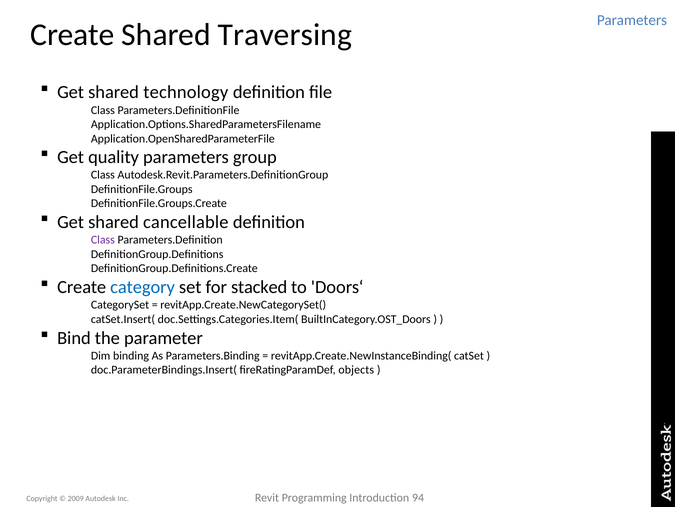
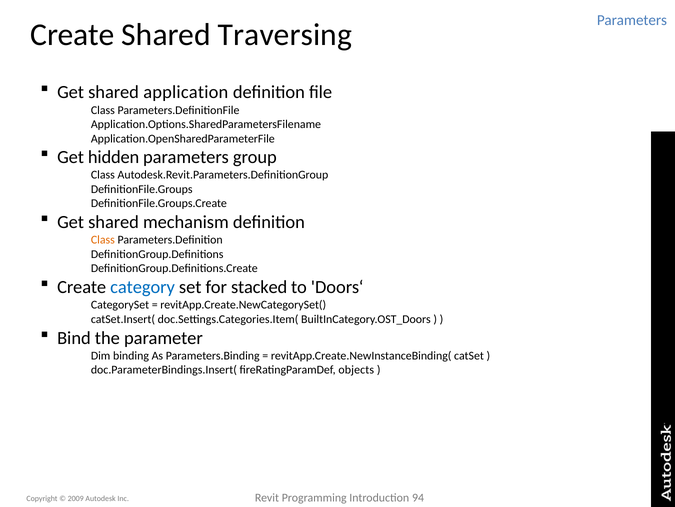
technology: technology -> application
quality: quality -> hidden
cancellable: cancellable -> mechanism
Class at (103, 240) colour: purple -> orange
